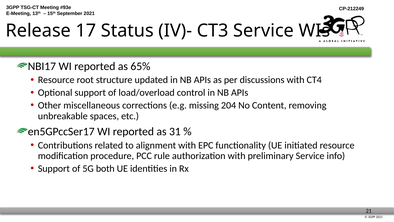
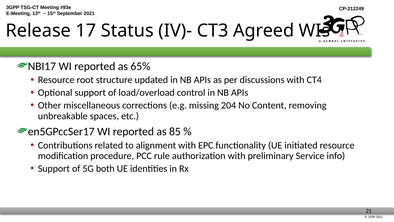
CT3 Service: Service -> Agreed
31: 31 -> 85
